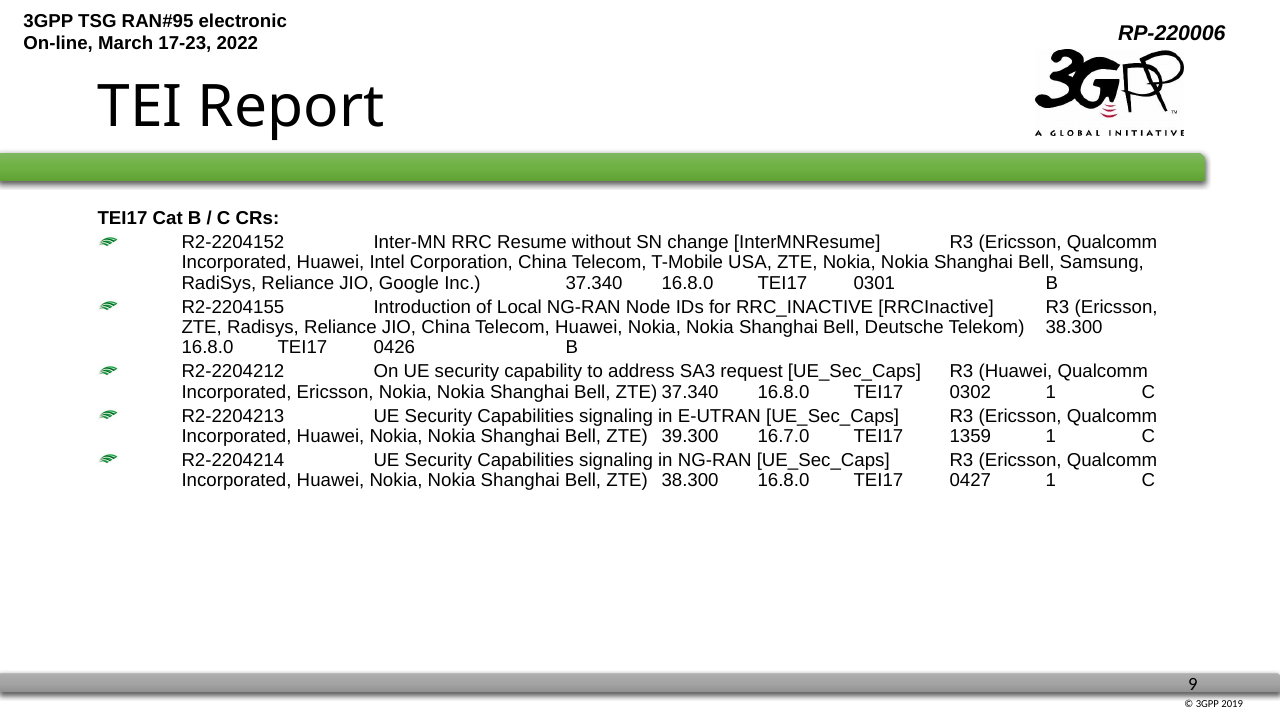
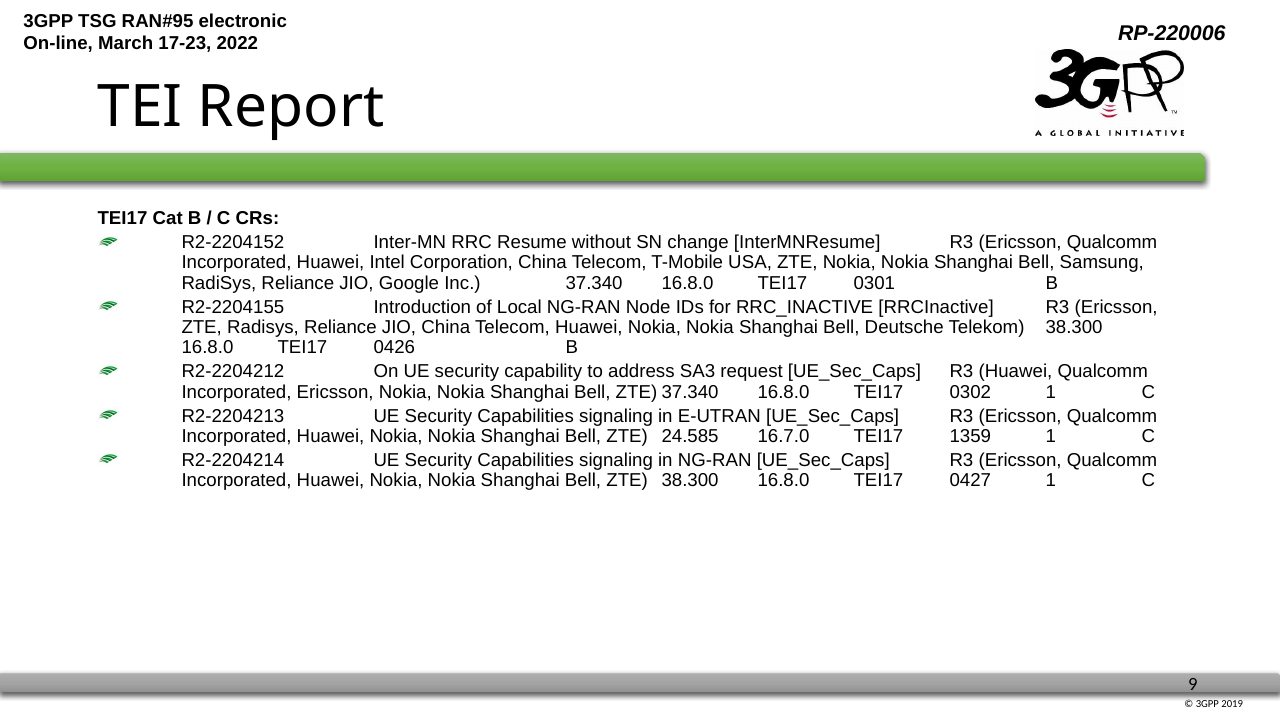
39.300: 39.300 -> 24.585
